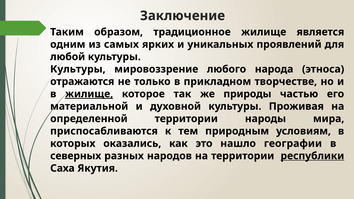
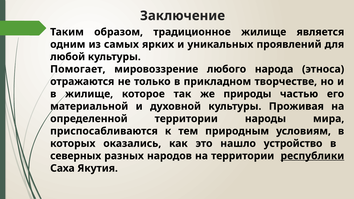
Культуры at (78, 69): Культуры -> Помогает
жилище at (89, 94) underline: present -> none
географии: географии -> устройство
